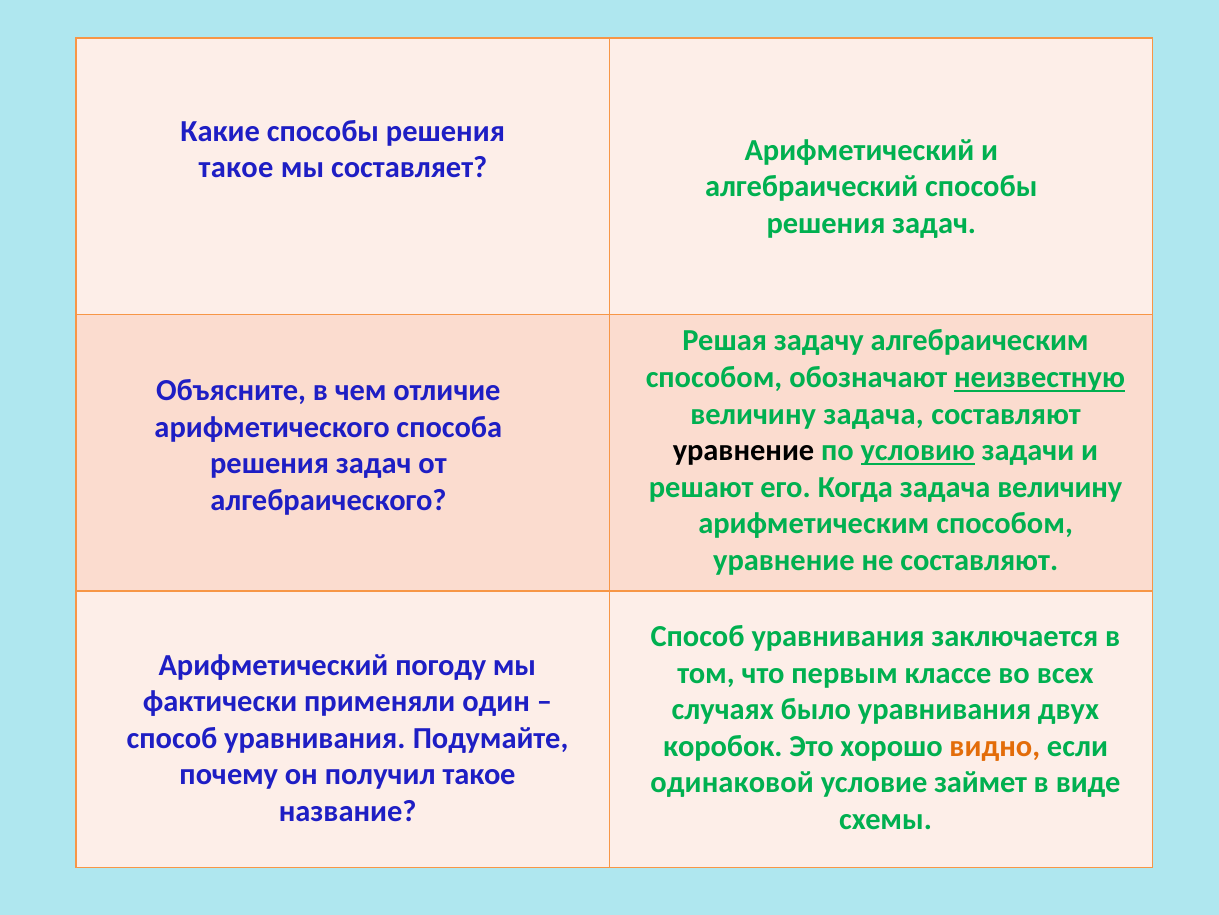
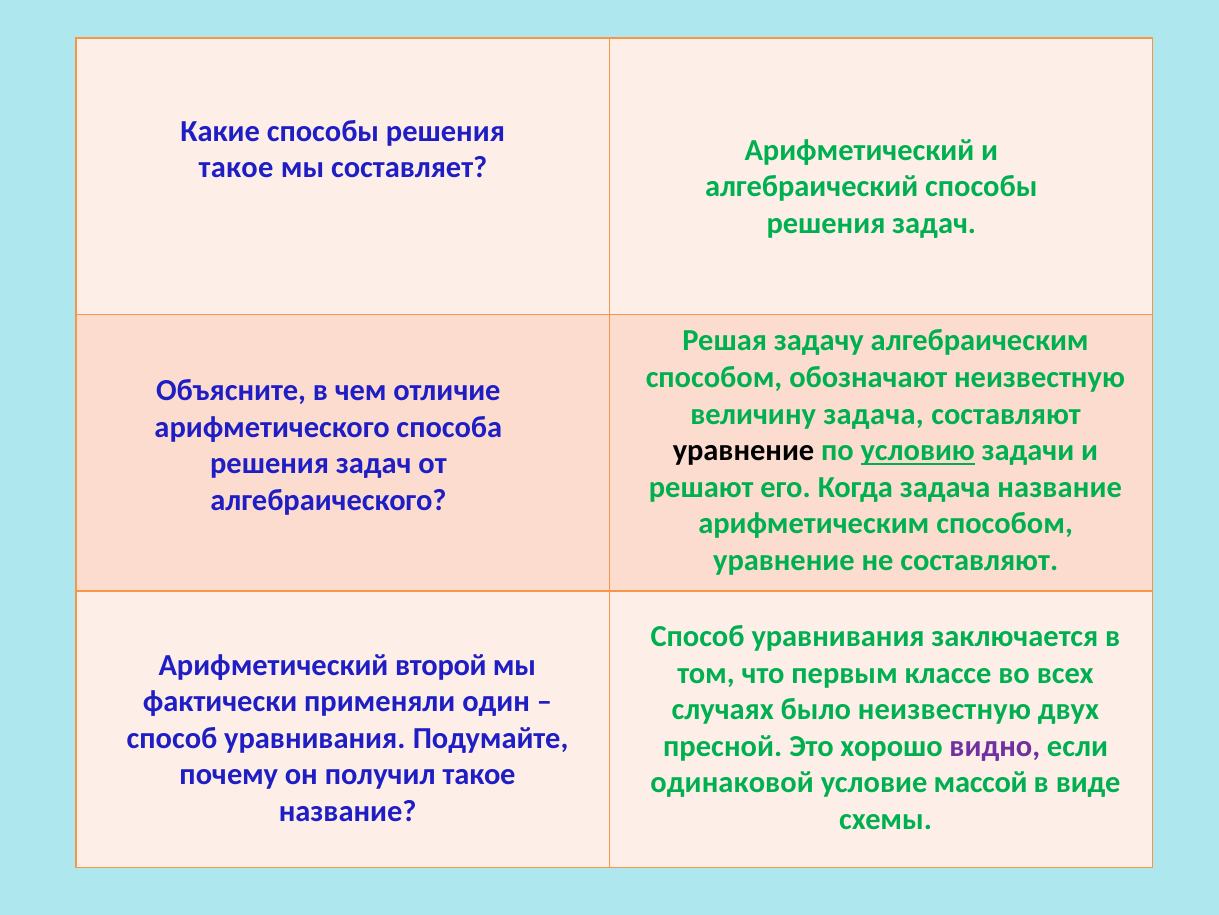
неизвестную at (1040, 377) underline: present -> none
задача величину: величину -> название
погоду: погоду -> второй
было уравнивания: уравнивания -> неизвестную
коробок: коробок -> пресной
видно colour: orange -> purple
займет: займет -> массой
